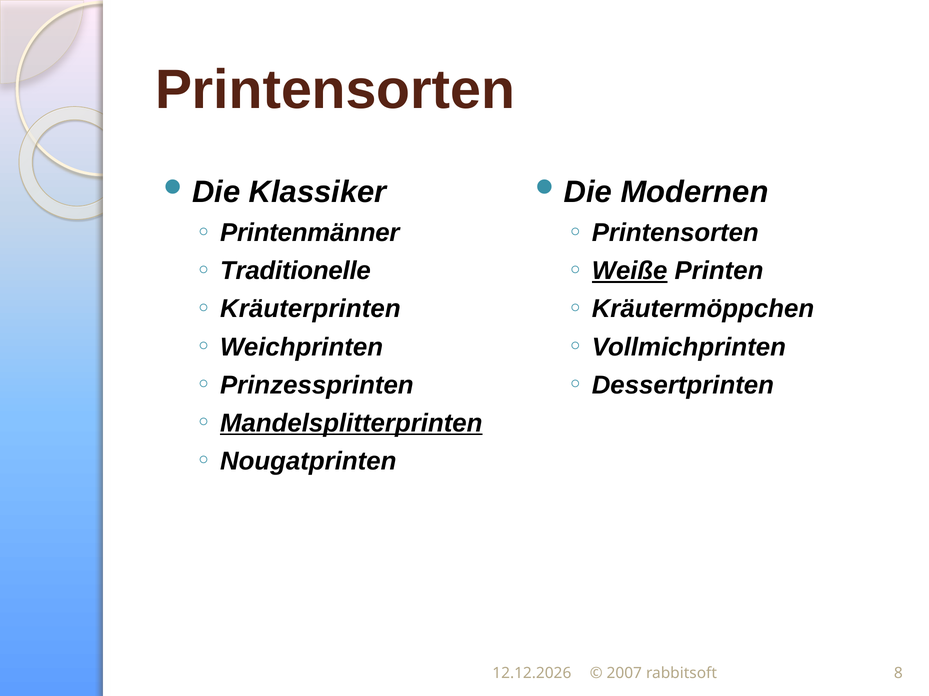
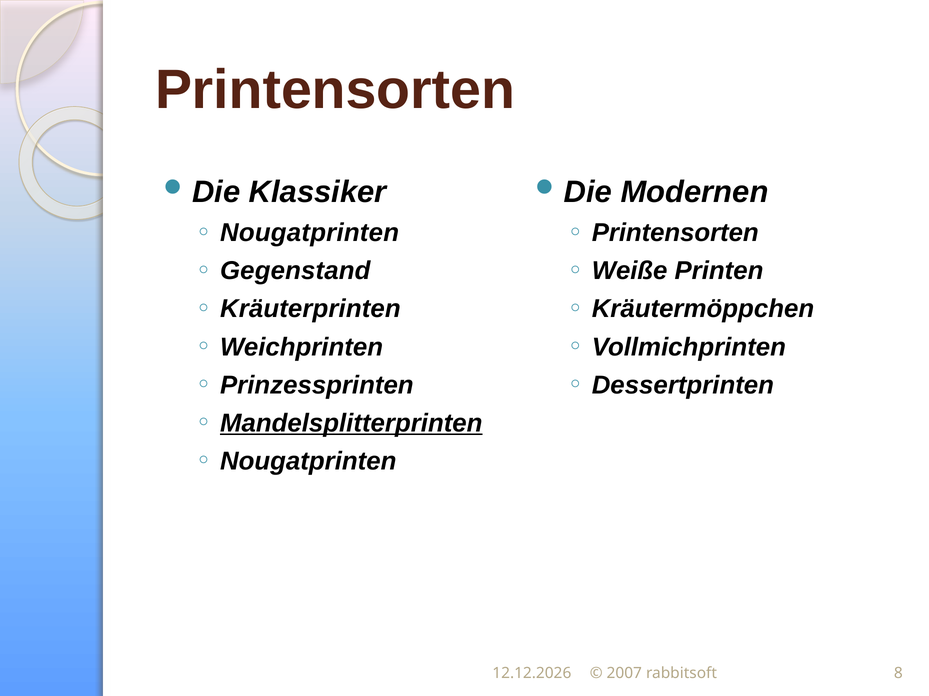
Printenmänner at (310, 233): Printenmänner -> Nougatprinten
Traditionelle: Traditionelle -> Gegenstand
Weiße underline: present -> none
